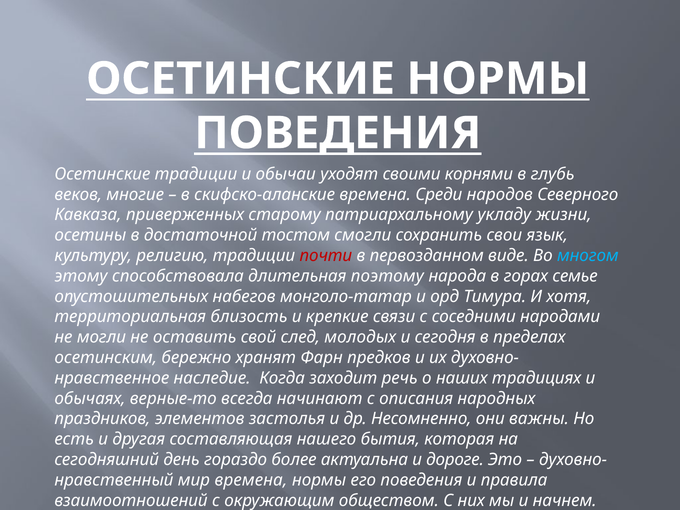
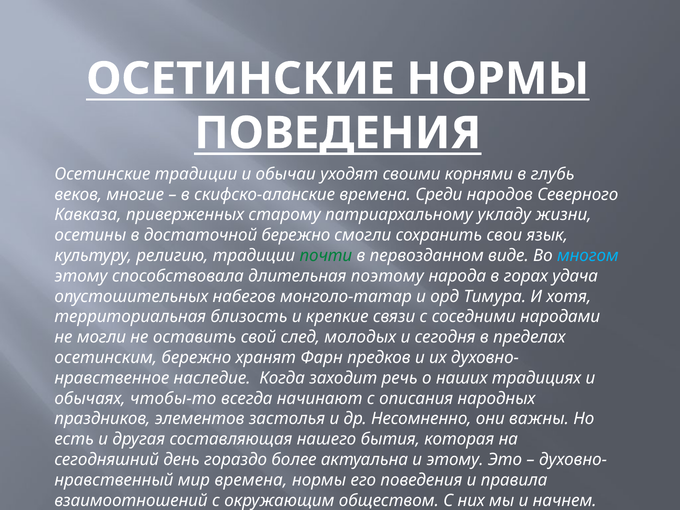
достаточной тостом: тостом -> бережно
почти colour: red -> green
семье: семье -> удача
верные-то: верные-то -> чтобы-то
и дороге: дороге -> этому
